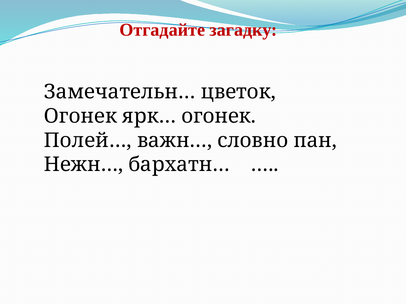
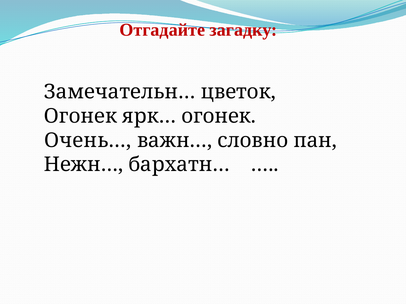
Полей…: Полей… -> Очень…
